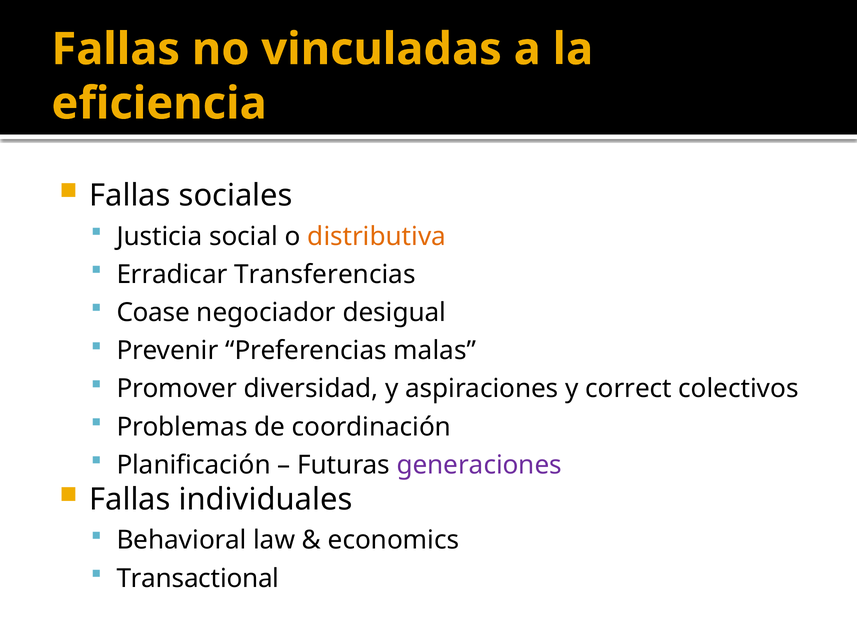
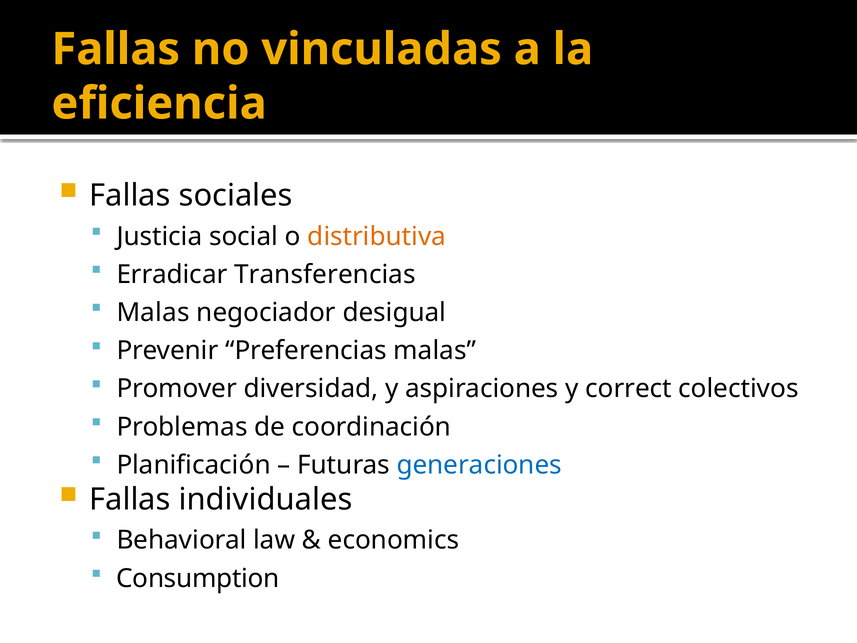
Coase at (153, 312): Coase -> Malas
generaciones colour: purple -> blue
Transactional: Transactional -> Consumption
